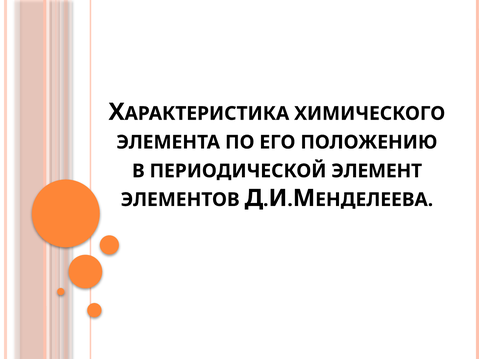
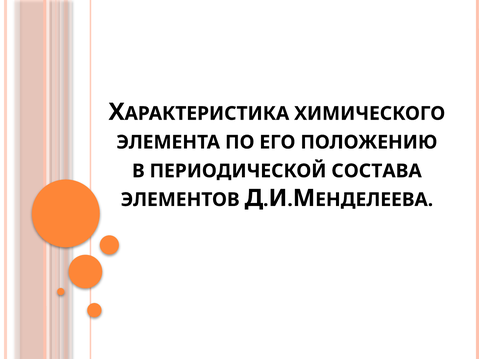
ЭЛЕМЕНТ: ЭЛЕМЕНТ -> СОСТАВА
